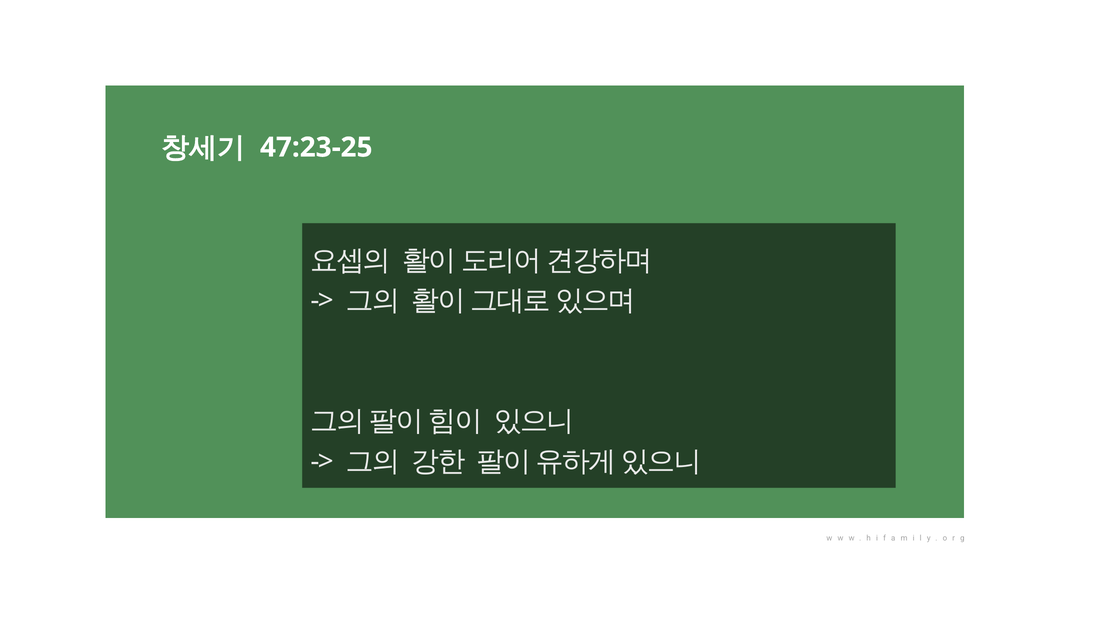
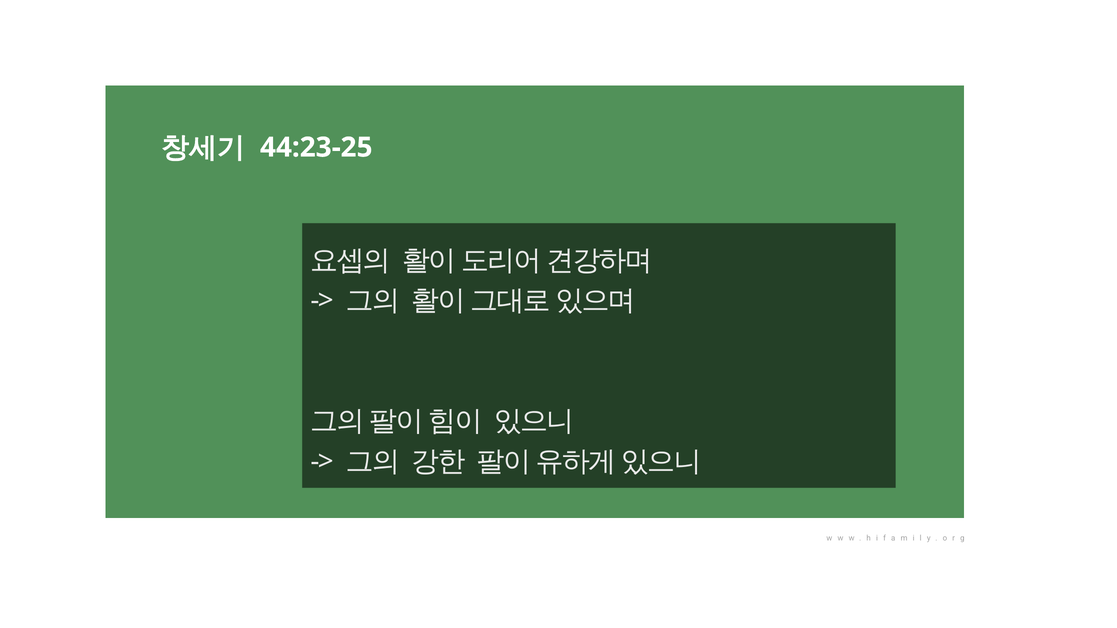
47:23-25: 47:23-25 -> 44:23-25
